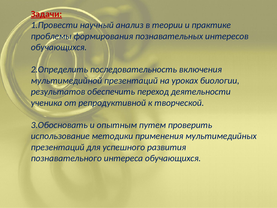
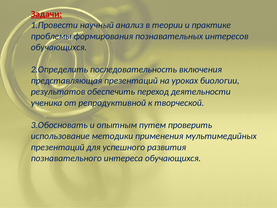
мультимедийной: мультимедийной -> представляющая
